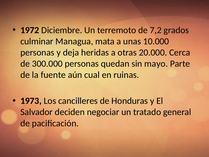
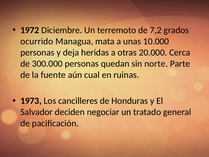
culminar: culminar -> ocurrido
mayo: mayo -> norte
